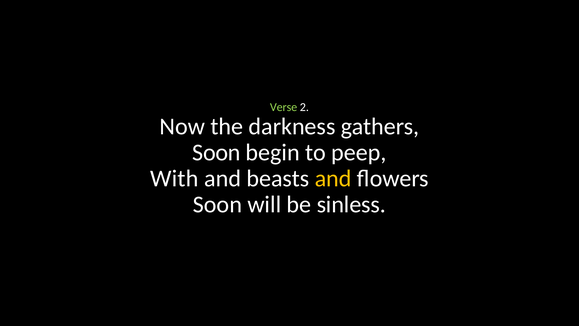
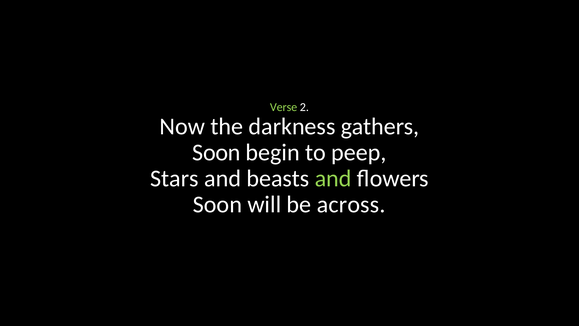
With: With -> Stars
and at (333, 178) colour: yellow -> light green
sinless: sinless -> across
